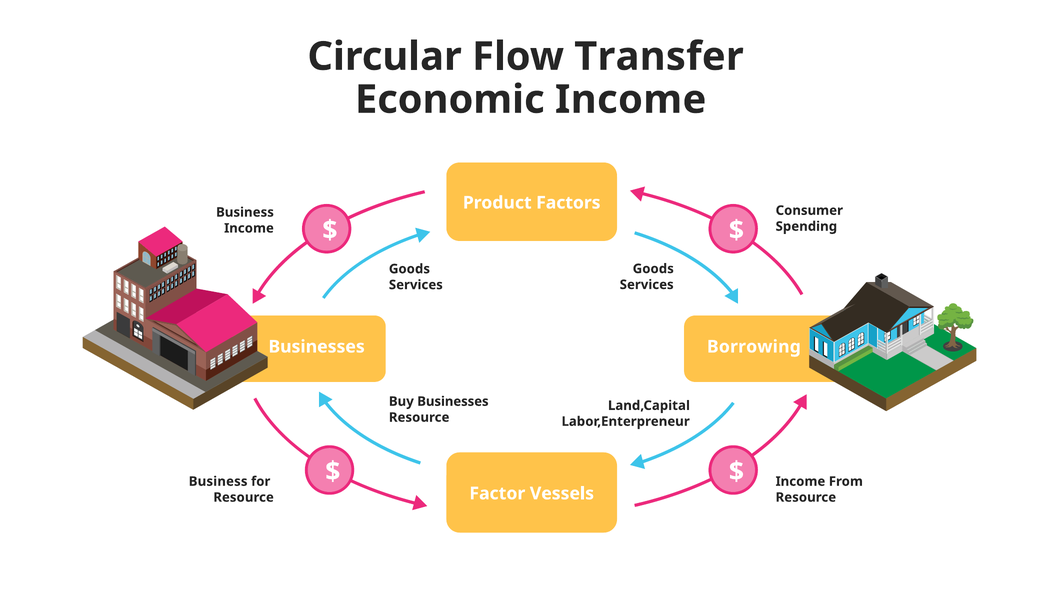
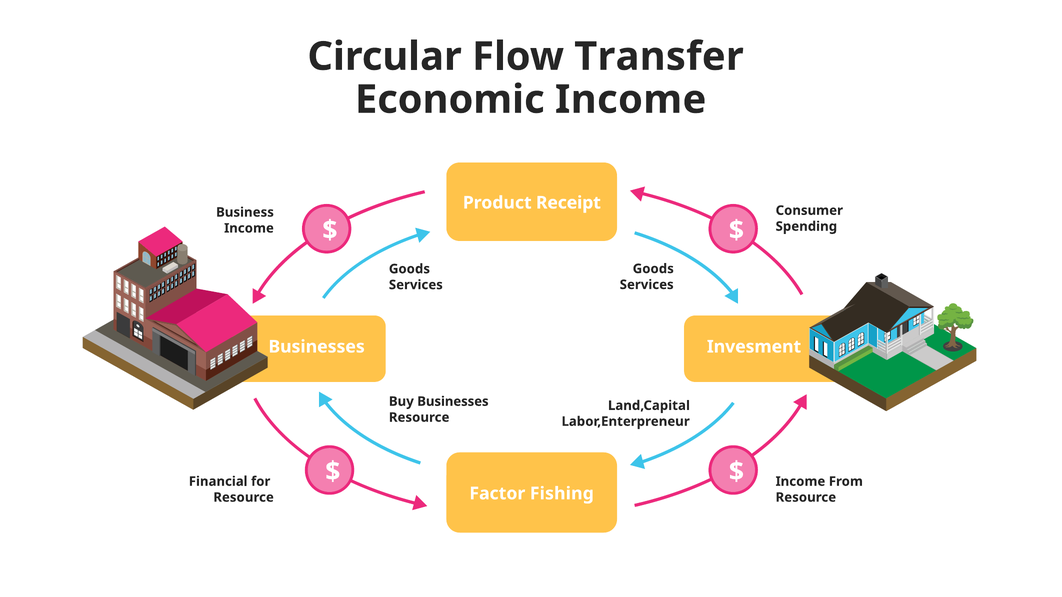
Factors: Factors -> Receipt
Borrowing: Borrowing -> Invesment
Business at (218, 482): Business -> Financial
Vessels: Vessels -> Fishing
